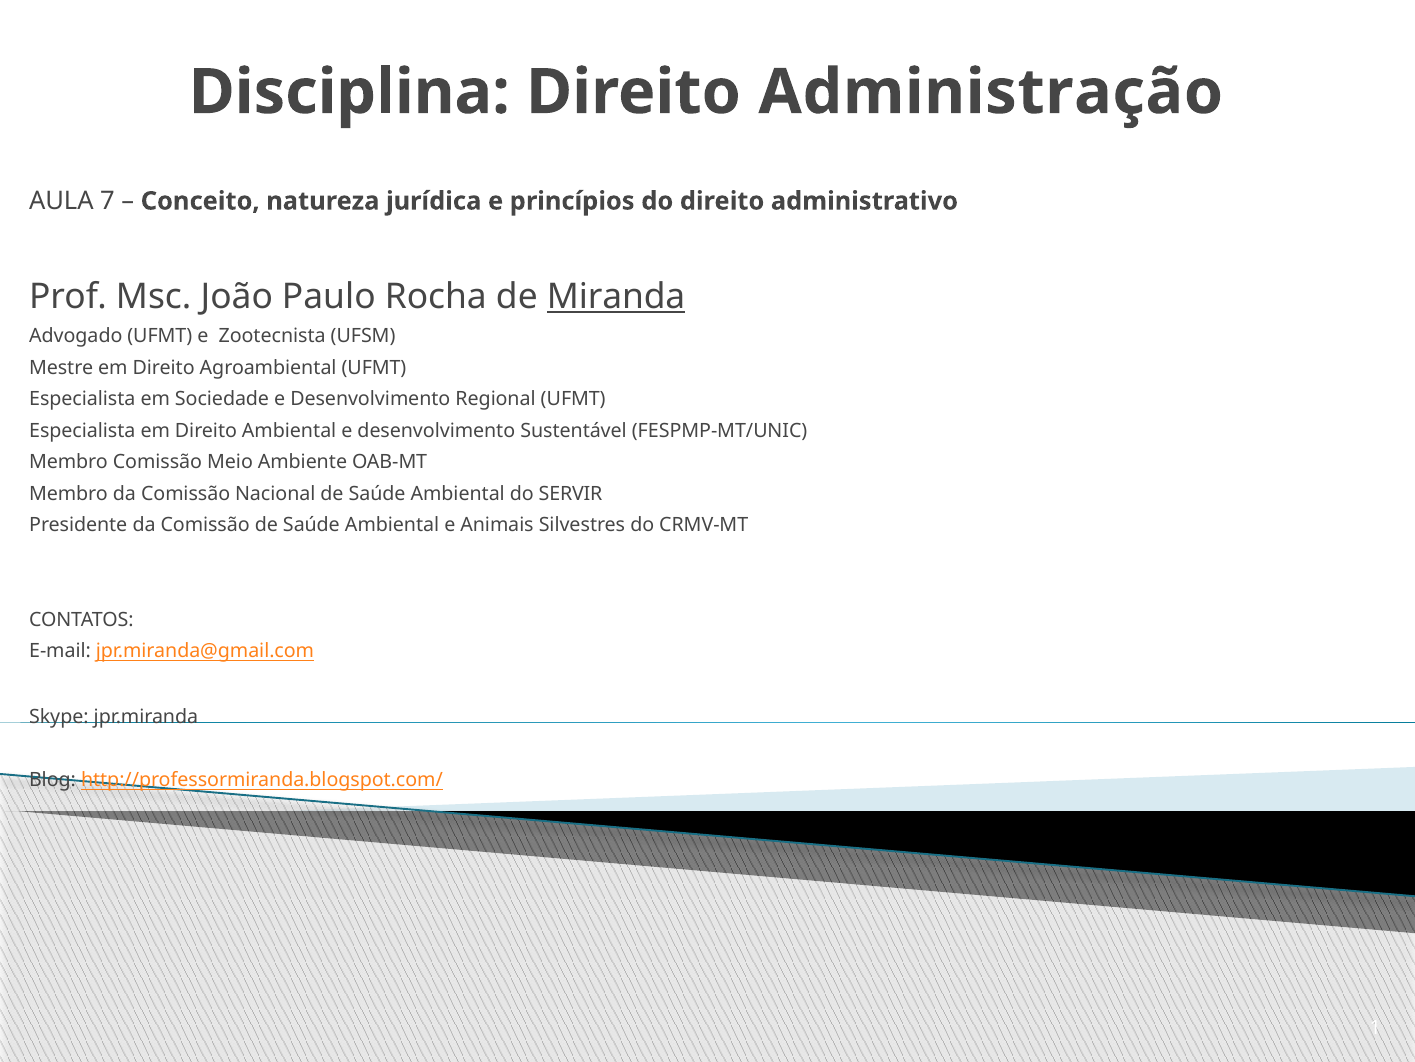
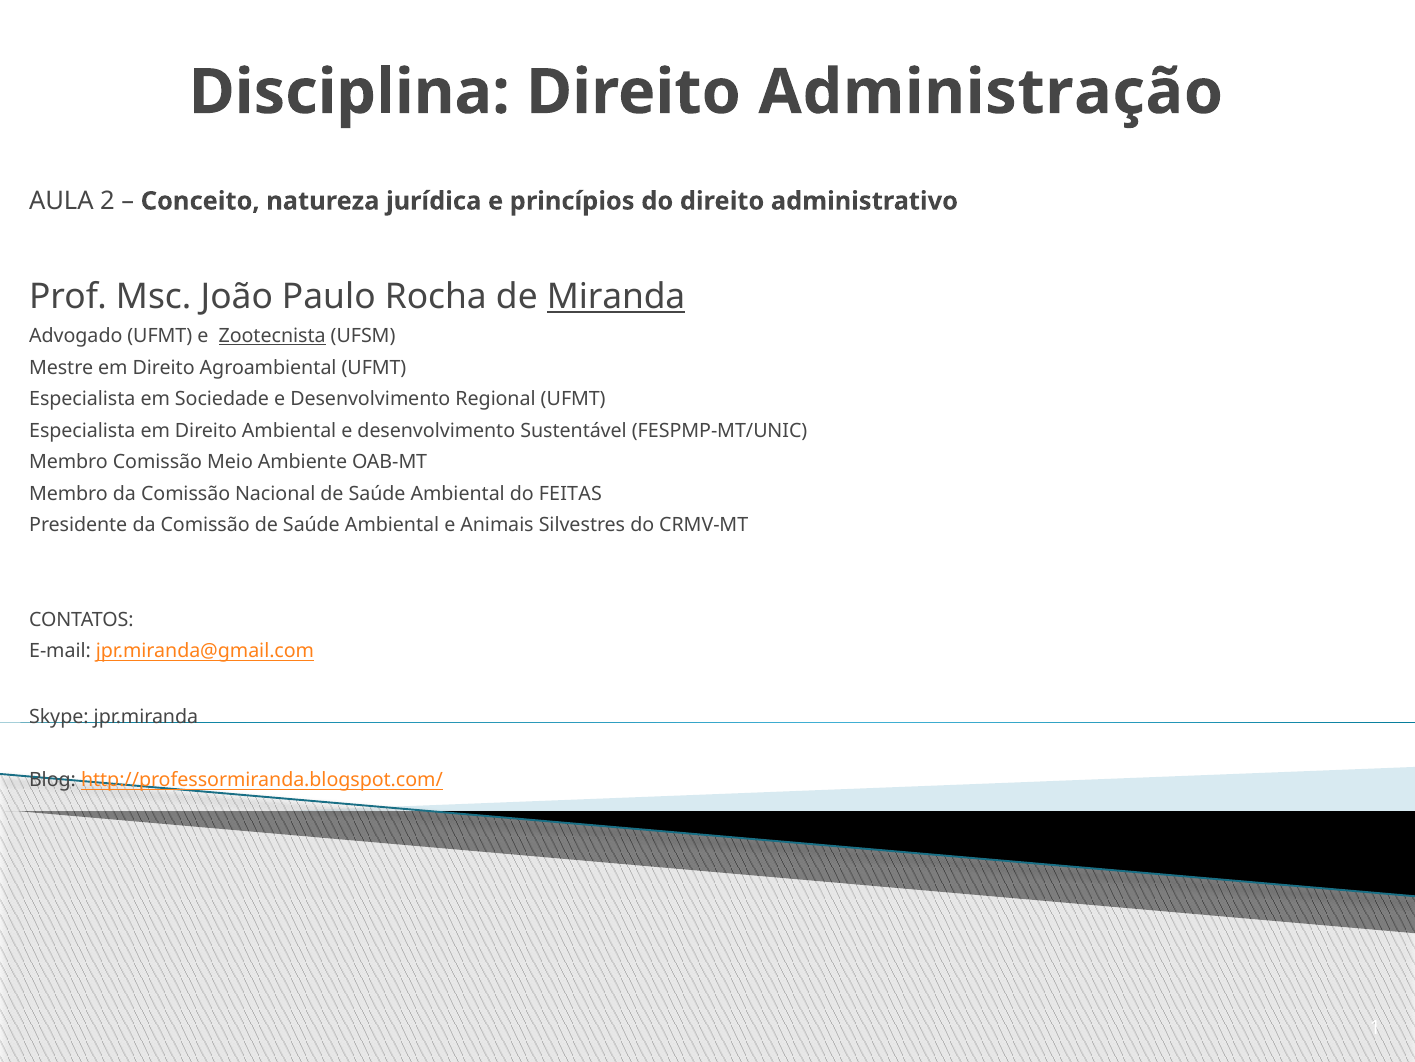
7: 7 -> 2
Zootecnista underline: none -> present
SERVIR: SERVIR -> FEITAS
